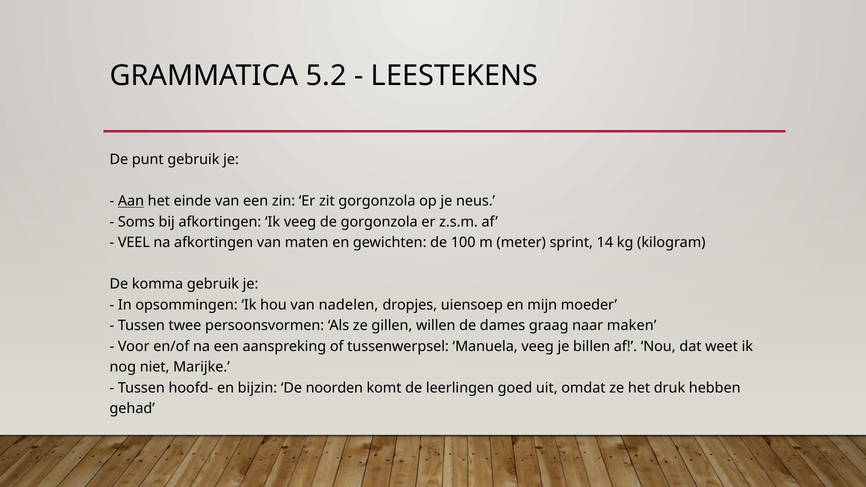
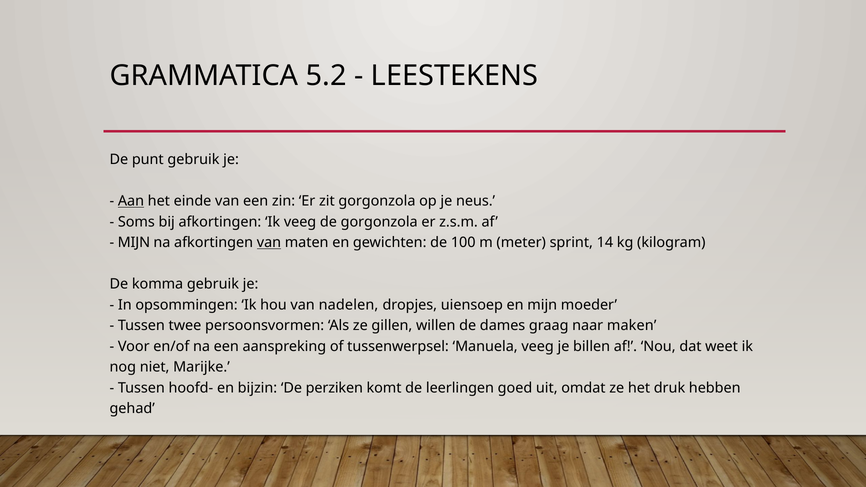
VEEL at (134, 243): VEEL -> MIJN
van at (269, 243) underline: none -> present
noorden: noorden -> perziken
